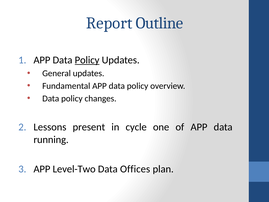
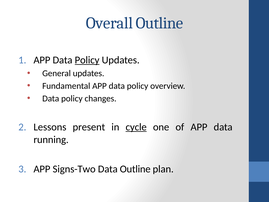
Report: Report -> Overall
cycle underline: none -> present
Level-Two: Level-Two -> Signs-Two
Data Offices: Offices -> Outline
